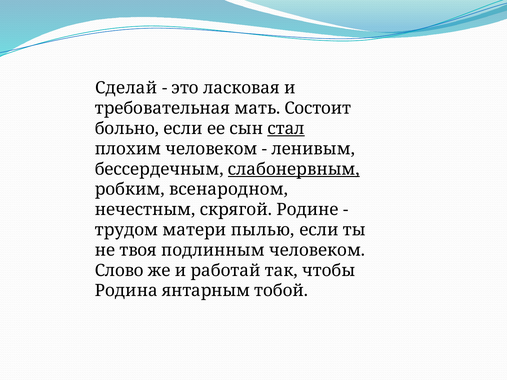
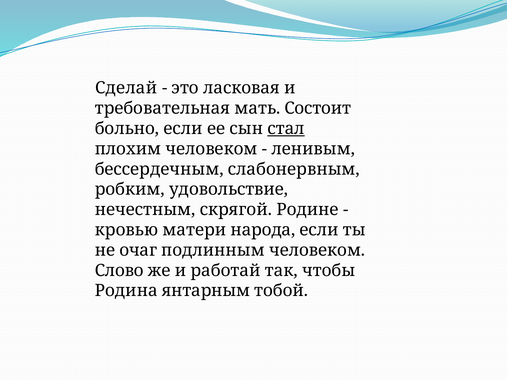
слабонервным underline: present -> none
всенародном: всенародном -> удовольствие
трудом: трудом -> кровью
пылью: пылью -> народа
твоя: твоя -> очаг
